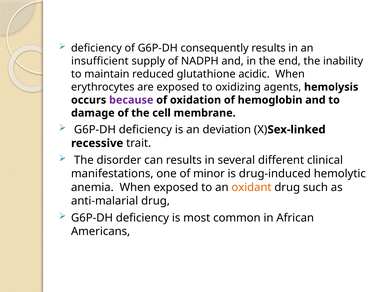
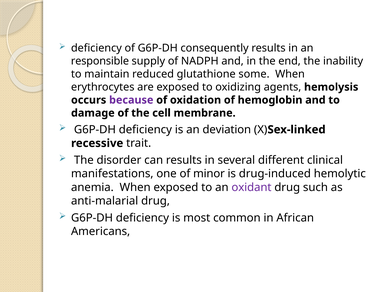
insufficient: insufficient -> responsible
acidic: acidic -> some
oxidant colour: orange -> purple
